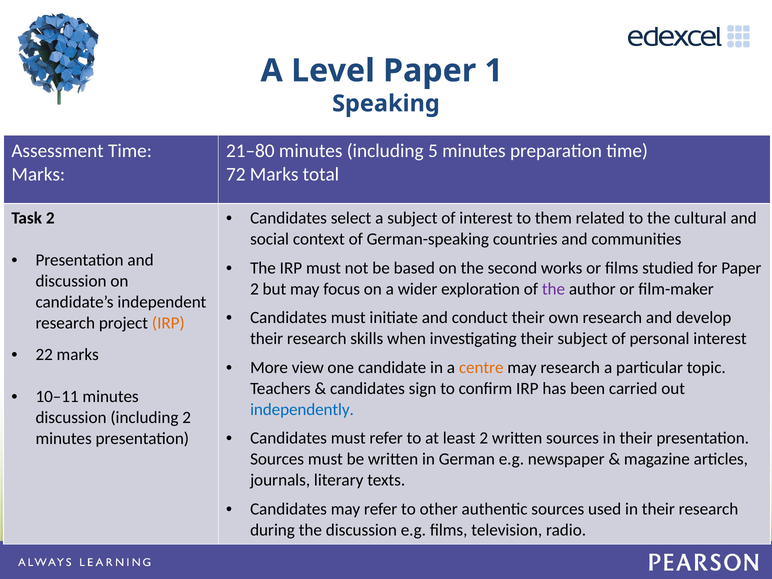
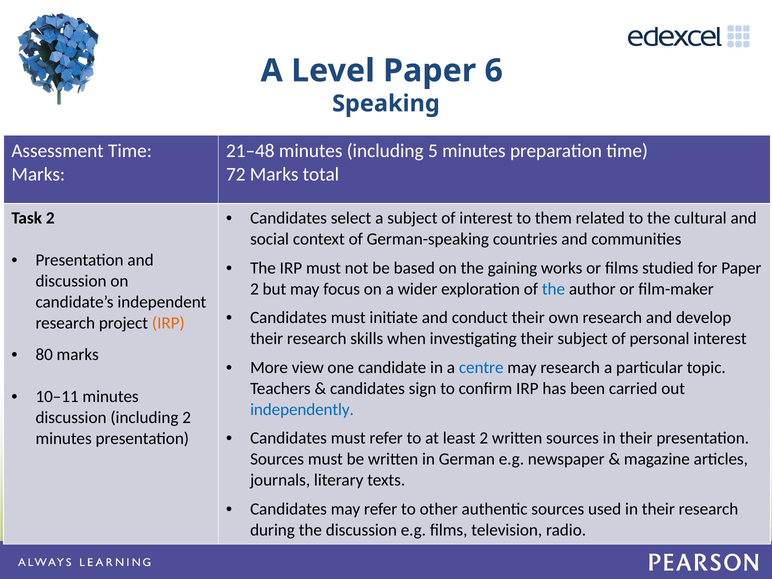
1: 1 -> 6
21–80: 21–80 -> 21–48
second: second -> gaining
the at (554, 289) colour: purple -> blue
22: 22 -> 80
centre colour: orange -> blue
